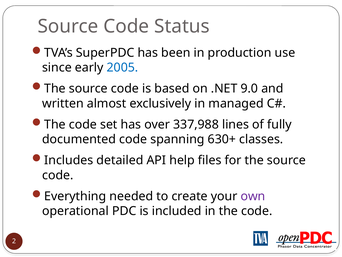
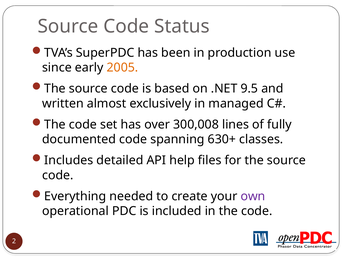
2005 colour: blue -> orange
9.0: 9.0 -> 9.5
337,988: 337,988 -> 300,008
